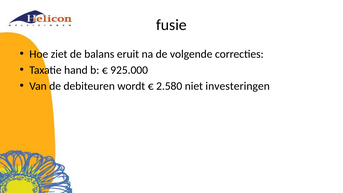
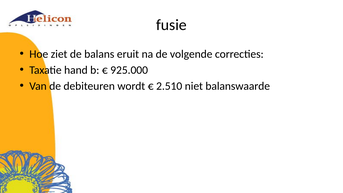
2.580: 2.580 -> 2.510
investeringen: investeringen -> balanswaarde
